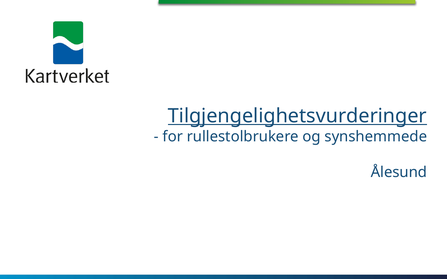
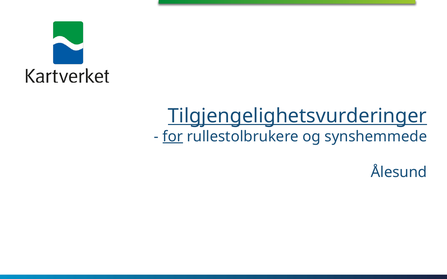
for underline: none -> present
